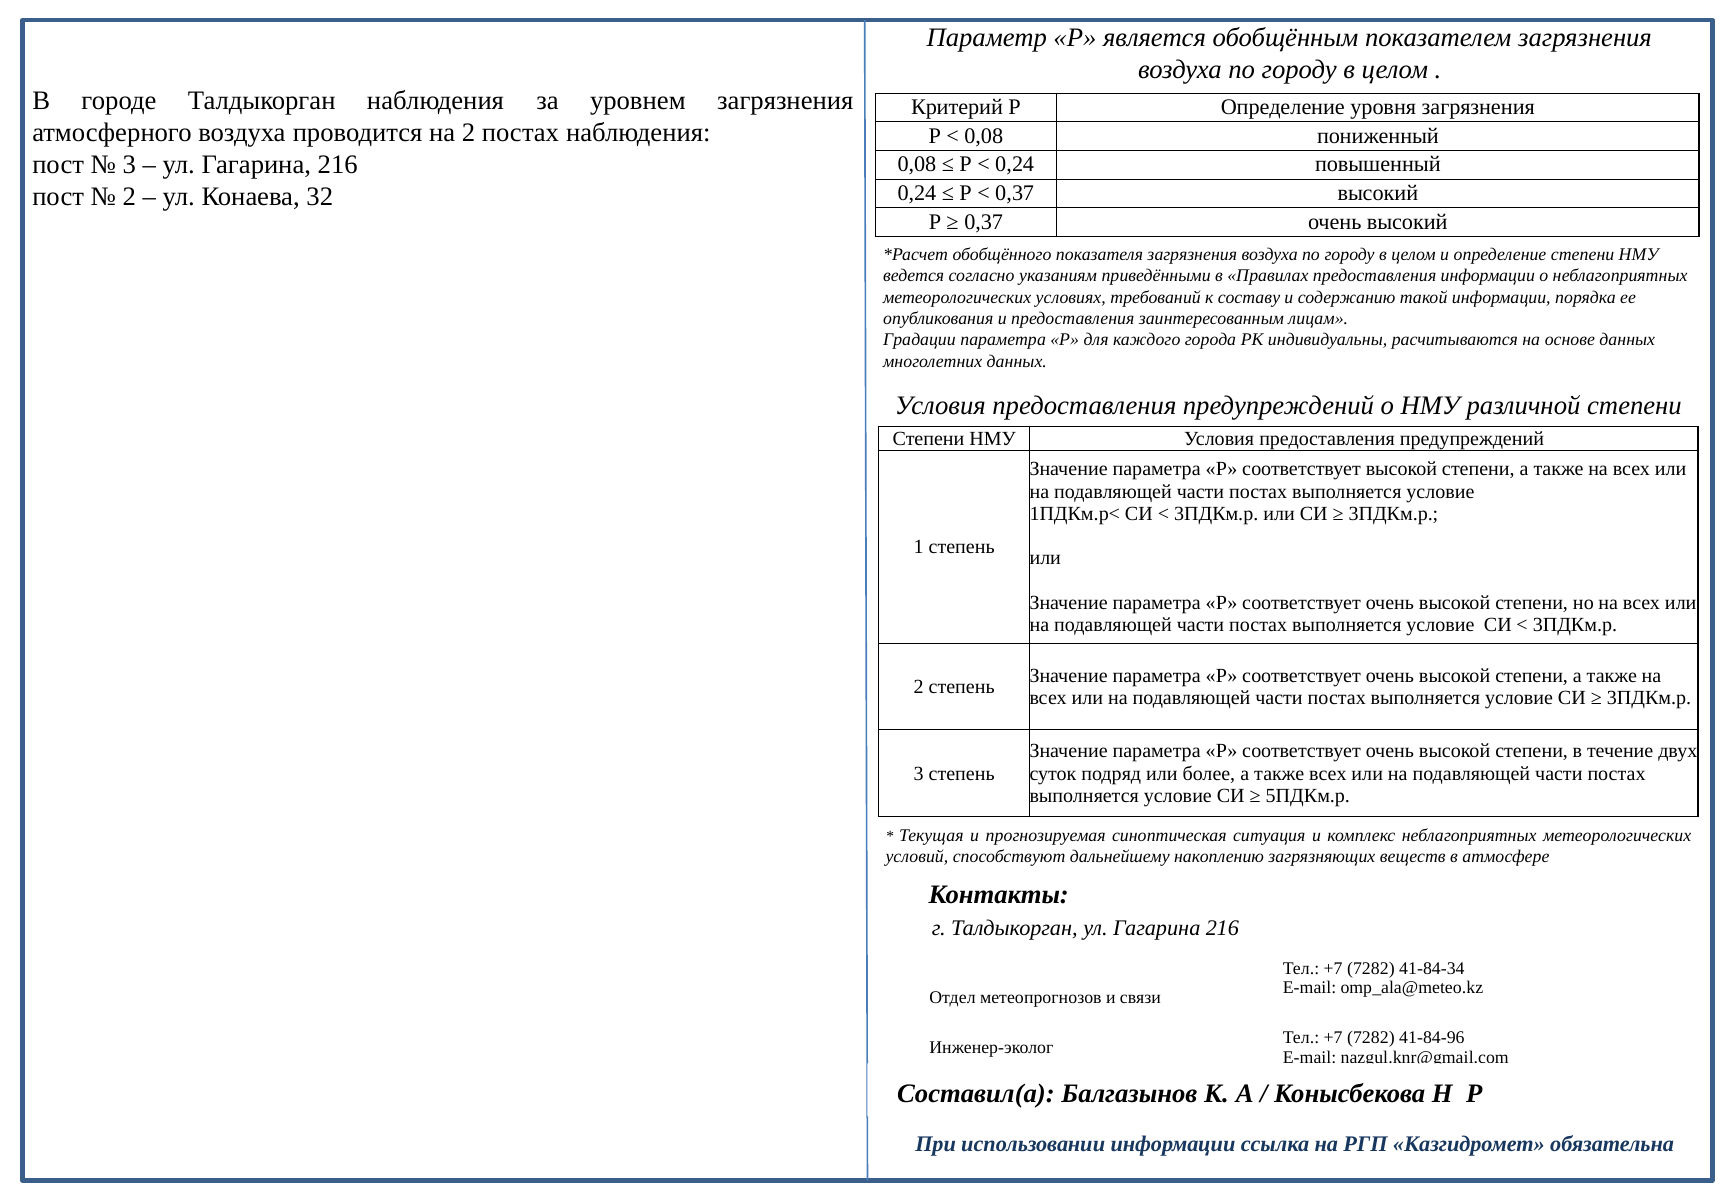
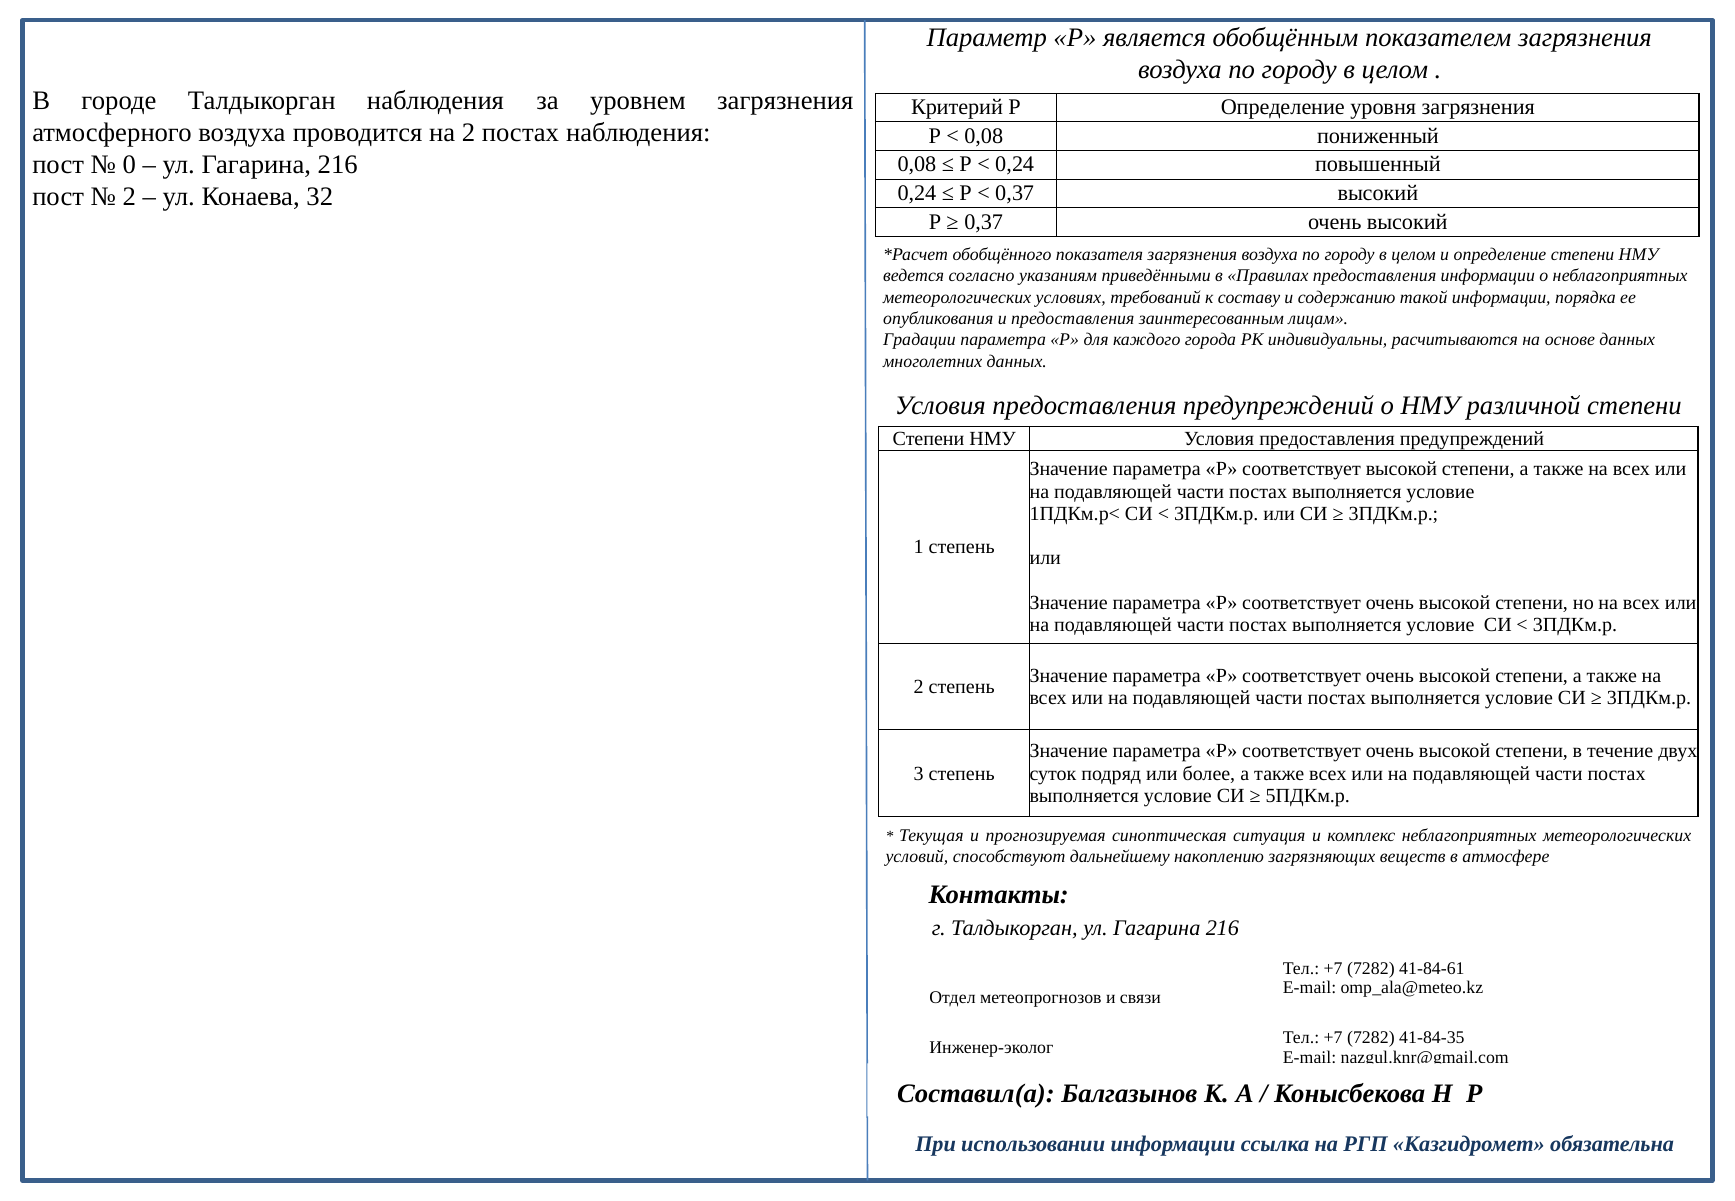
3 at (129, 165): 3 -> 0
41-84-34: 41-84-34 -> 41-84-61
41-84-96: 41-84-96 -> 41-84-35
